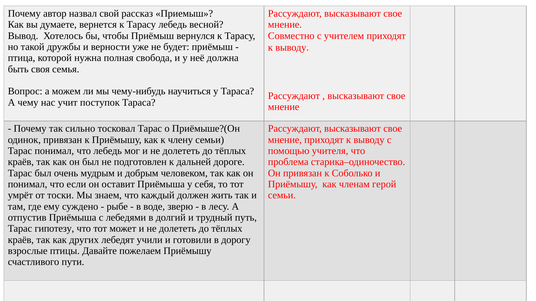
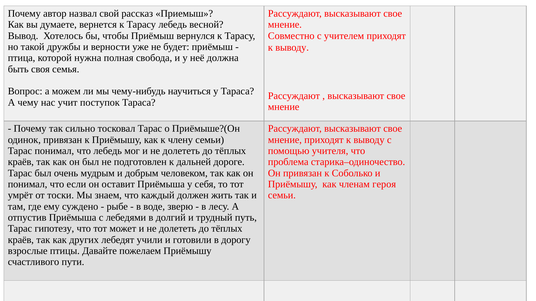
герой: герой -> героя
